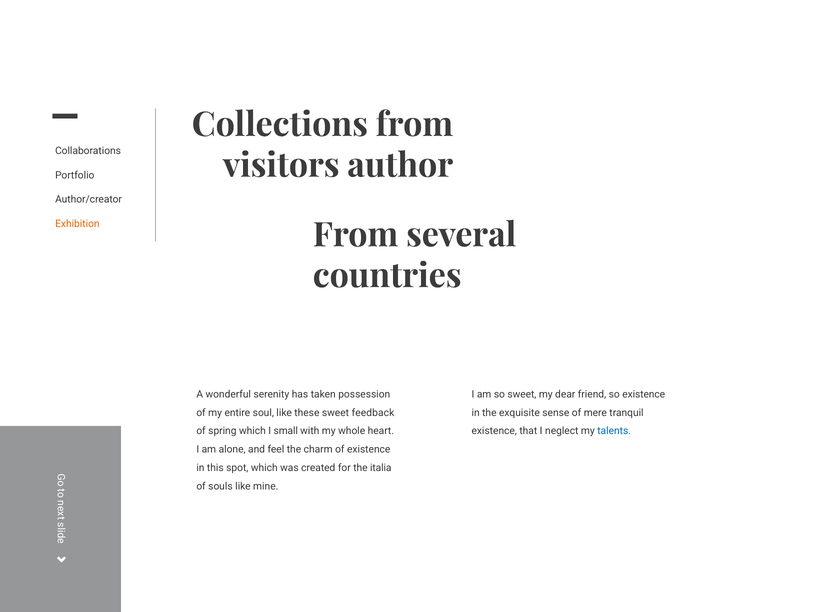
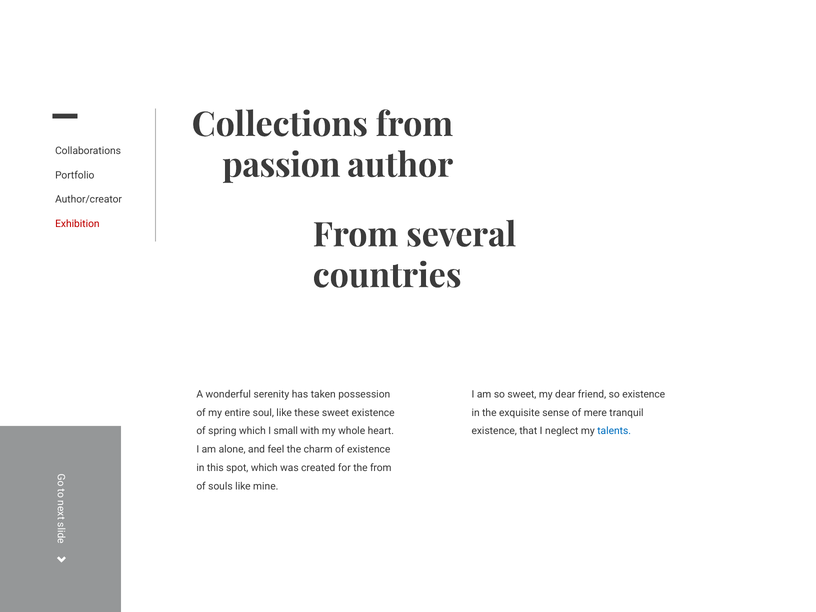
visitors: visitors -> passion
Exhibition colour: orange -> red
sweet feedback: feedback -> existence
the italia: italia -> from
